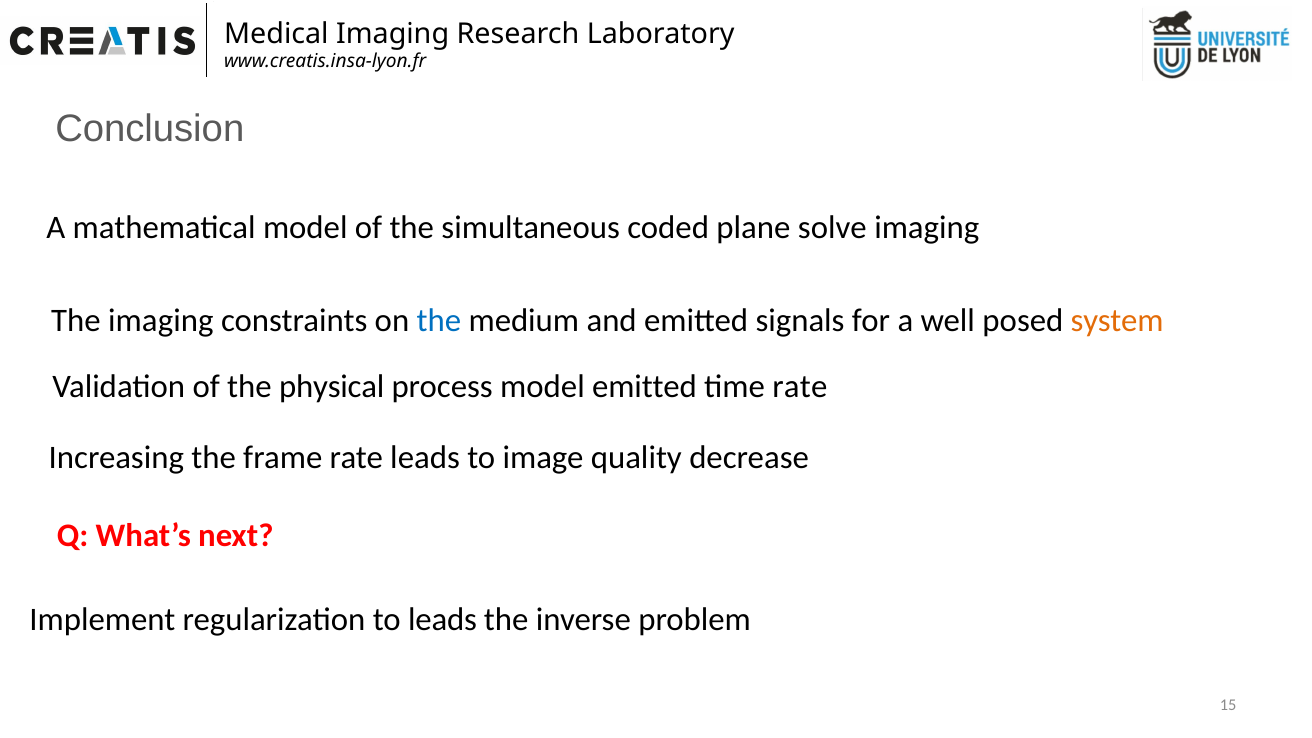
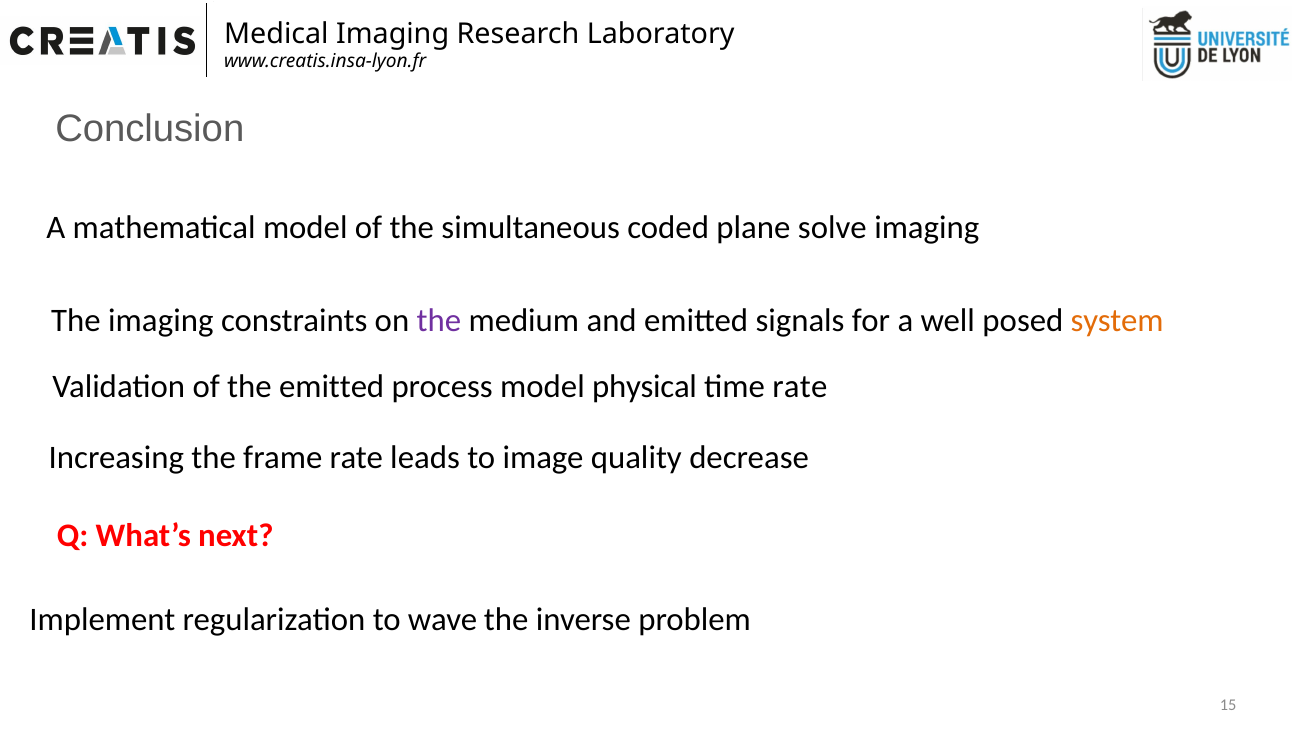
the at (439, 321) colour: blue -> purple
the physical: physical -> emitted
model emitted: emitted -> physical
to leads: leads -> wave
